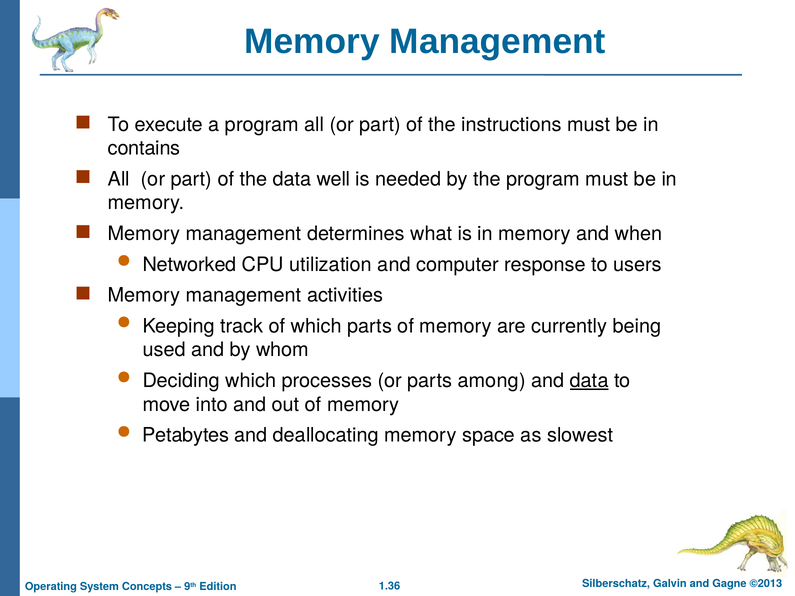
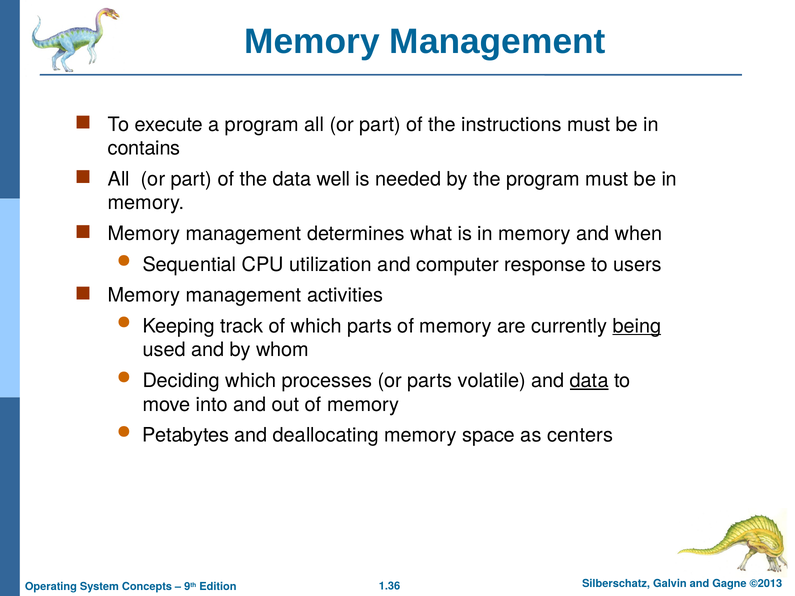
Networked: Networked -> Sequential
being underline: none -> present
among: among -> volatile
slowest: slowest -> centers
